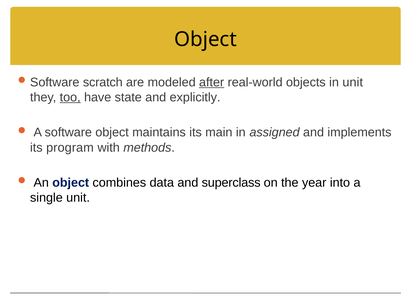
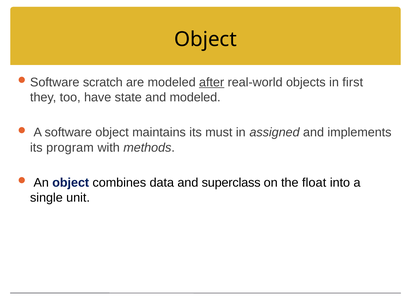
in unit: unit -> first
too underline: present -> none
and explicitly: explicitly -> modeled
main: main -> must
year: year -> float
